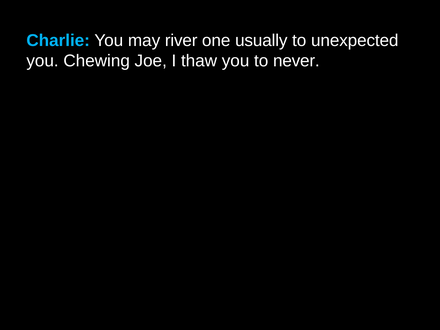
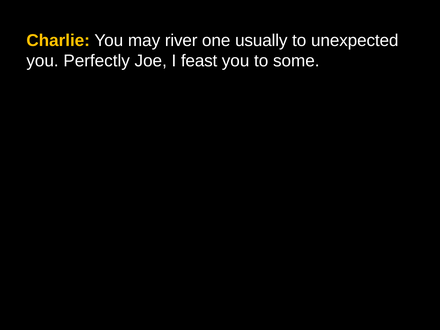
Charlie colour: light blue -> yellow
Chewing: Chewing -> Perfectly
thaw: thaw -> feast
never: never -> some
